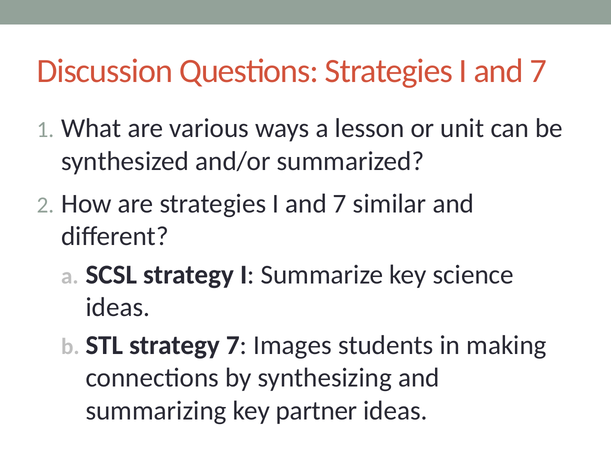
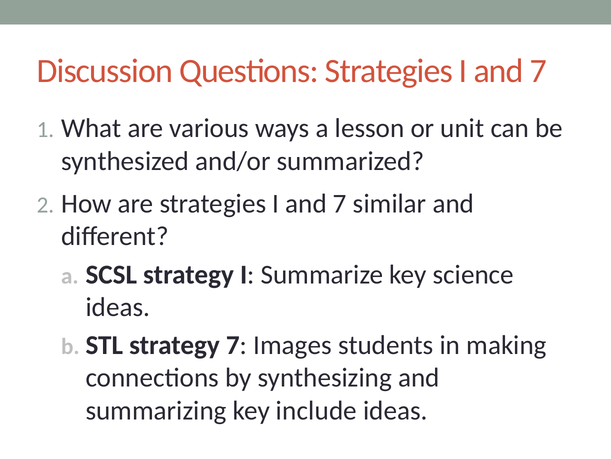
partner: partner -> include
